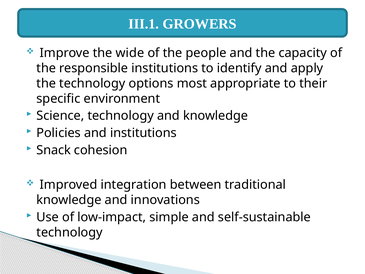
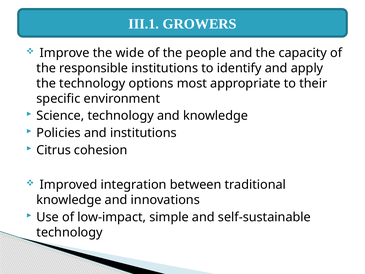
Snack: Snack -> Citrus
